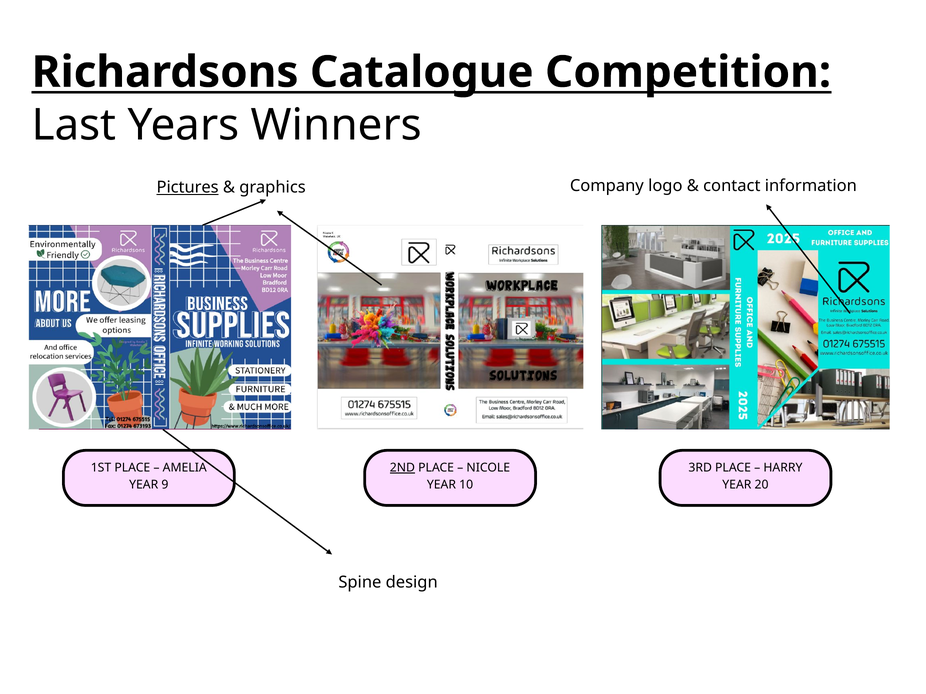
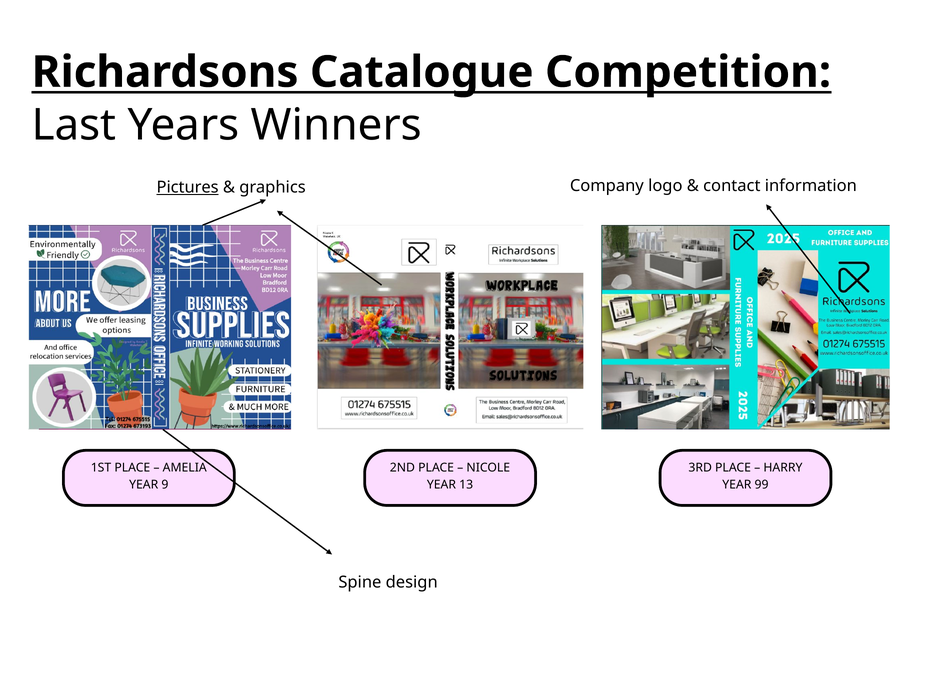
2ND underline: present -> none
10: 10 -> 13
20: 20 -> 99
